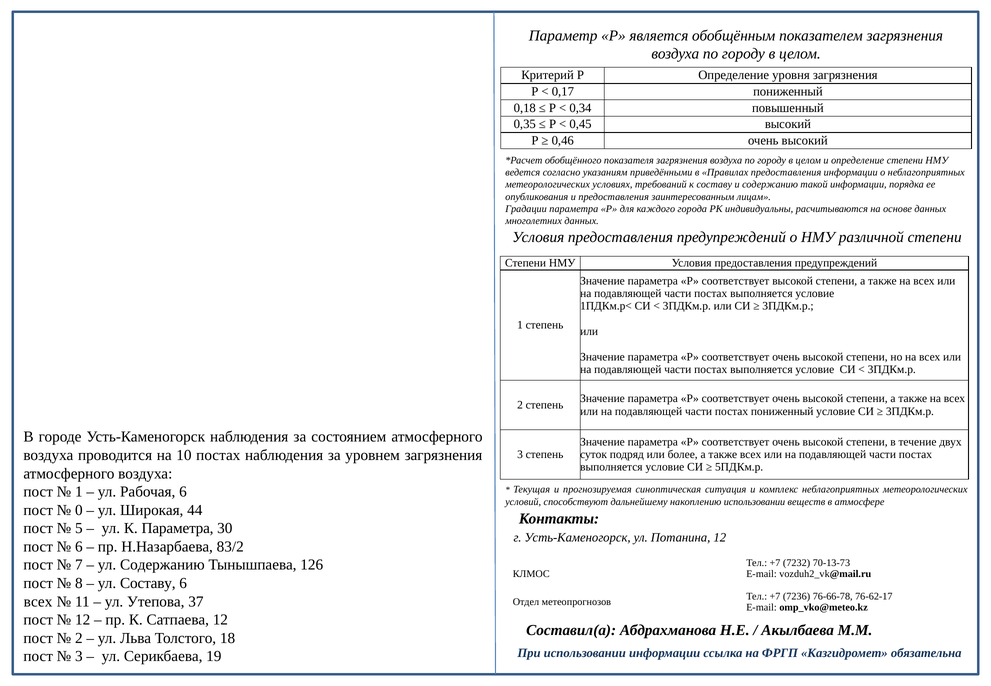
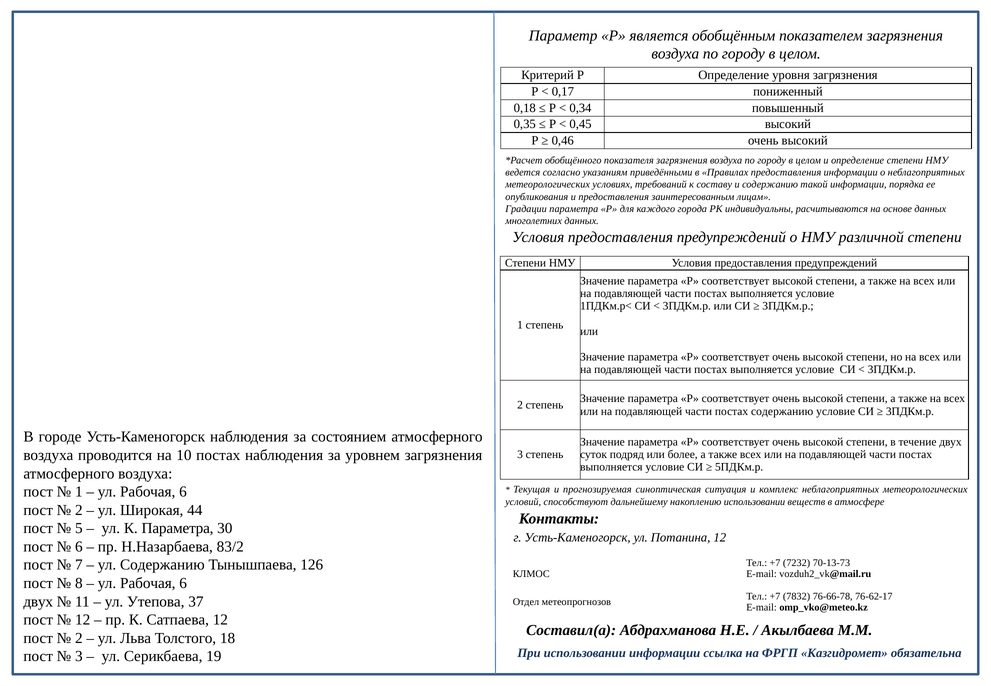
постах пониженный: пониженный -> содержанию
0 at (79, 510): 0 -> 2
Составу at (148, 583): Составу -> Рабочая
7236: 7236 -> 7832
всех at (38, 602): всех -> двух
